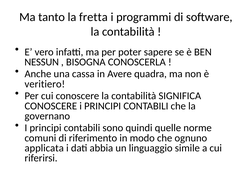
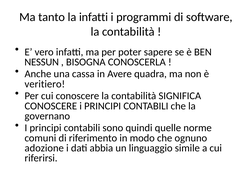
la fretta: fretta -> infatti
applicata: applicata -> adozione
